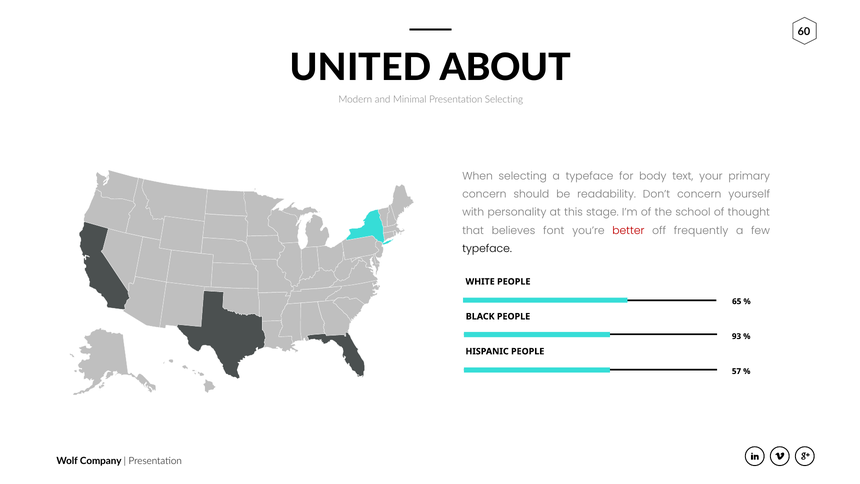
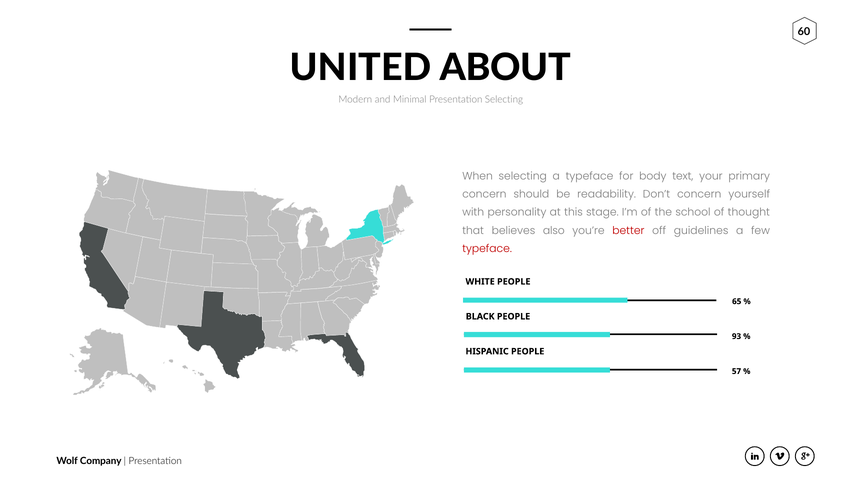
font: font -> also
frequently: frequently -> guidelines
typeface at (487, 249) colour: black -> red
